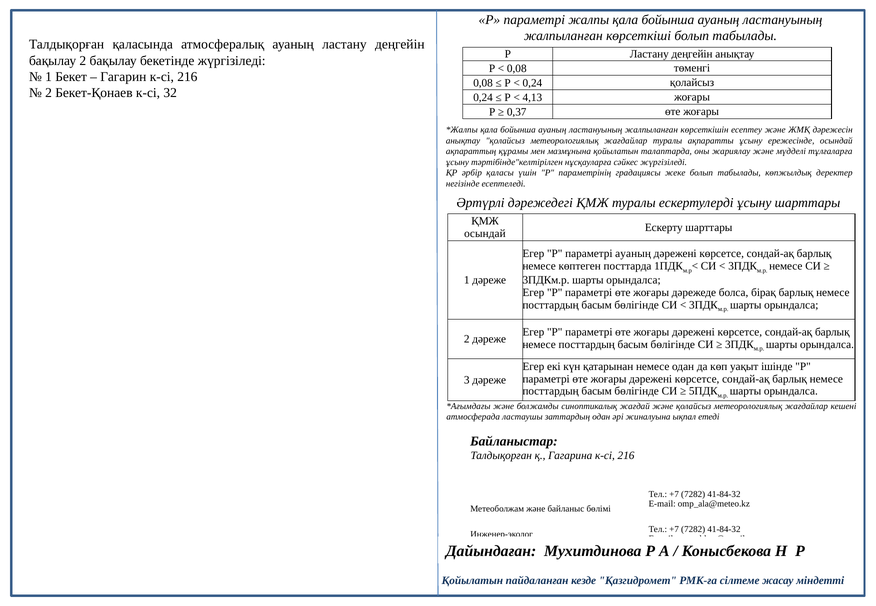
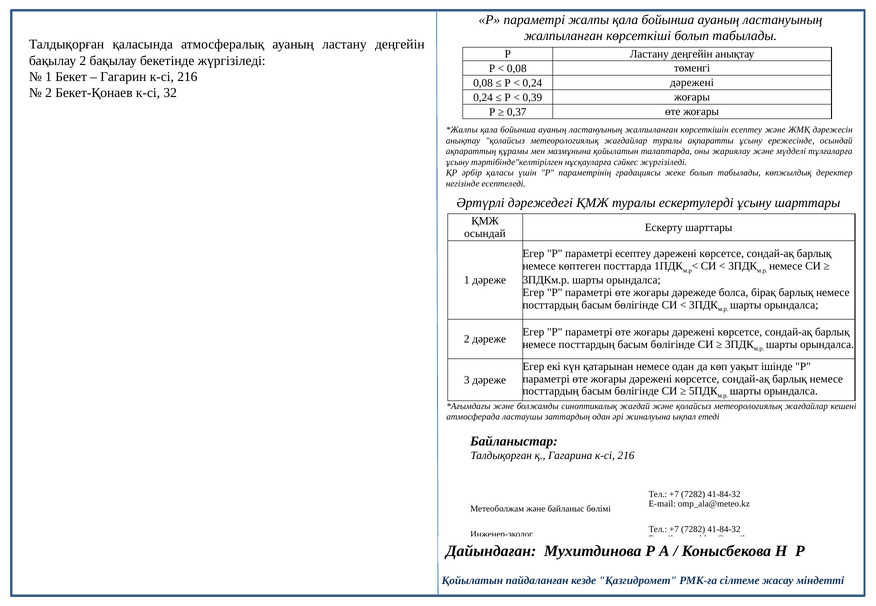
0,24 қолайсыз: қолайсыз -> дәрежені
4,13: 4,13 -> 0,39
параметрі ауаның: ауаның -> есептеу
